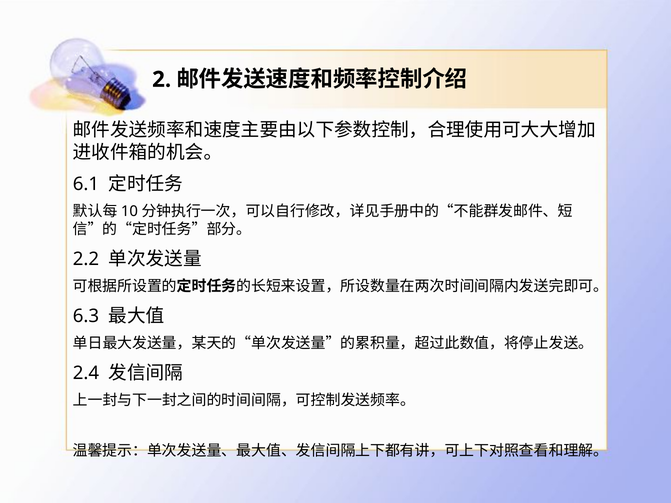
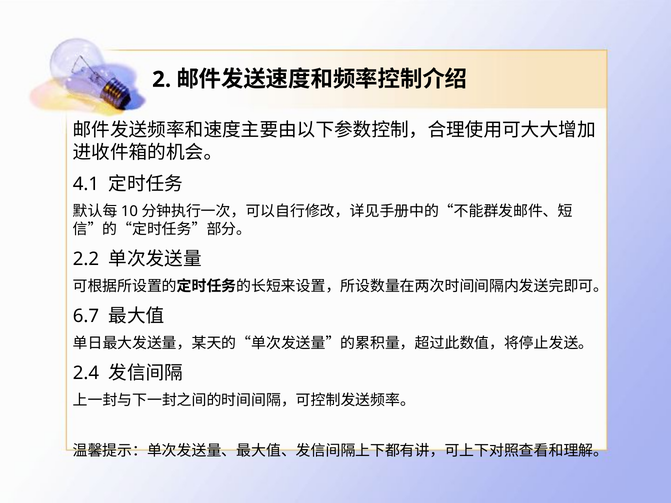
6.1: 6.1 -> 4.1
6.3: 6.3 -> 6.7
